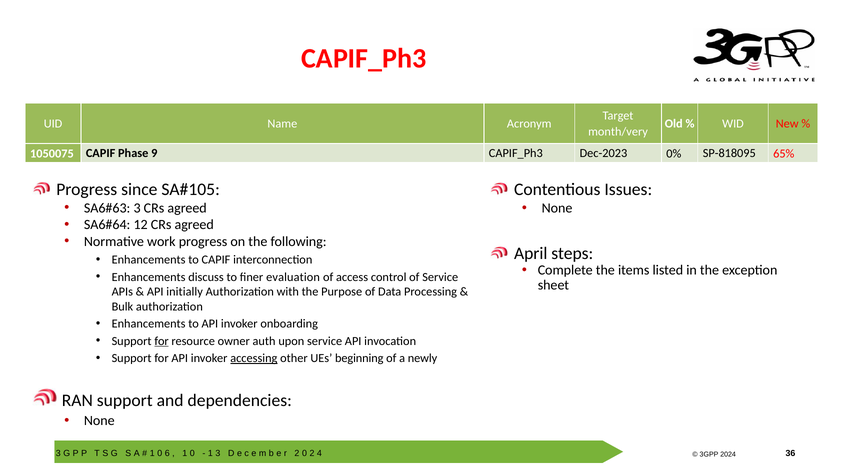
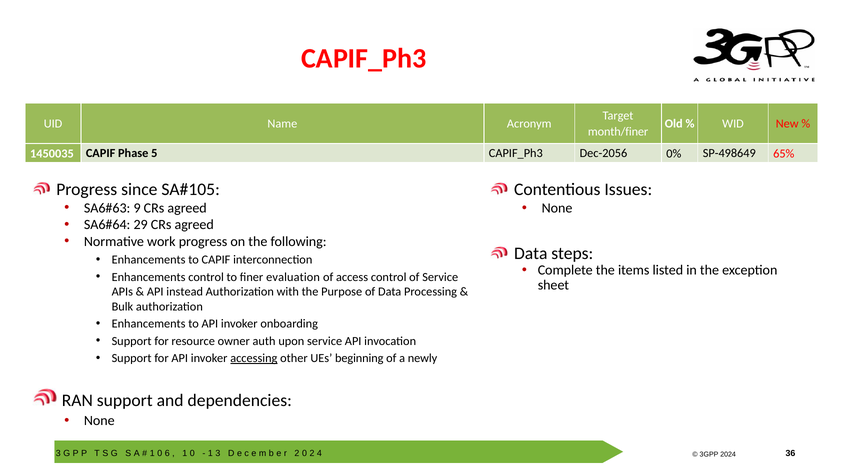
month/very: month/very -> month/finer
1050075: 1050075 -> 1450035
9: 9 -> 5
Dec-2023: Dec-2023 -> Dec-2056
SP-818095: SP-818095 -> SP-498649
3 at (137, 208): 3 -> 9
12: 12 -> 29
April at (531, 254): April -> Data
Enhancements discuss: discuss -> control
initially: initially -> instead
for at (162, 341) underline: present -> none
